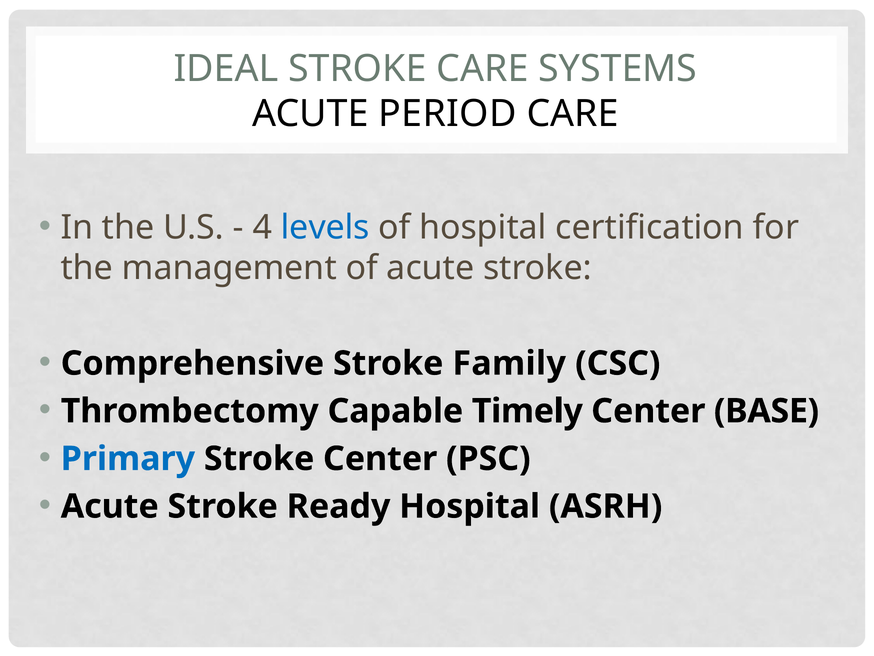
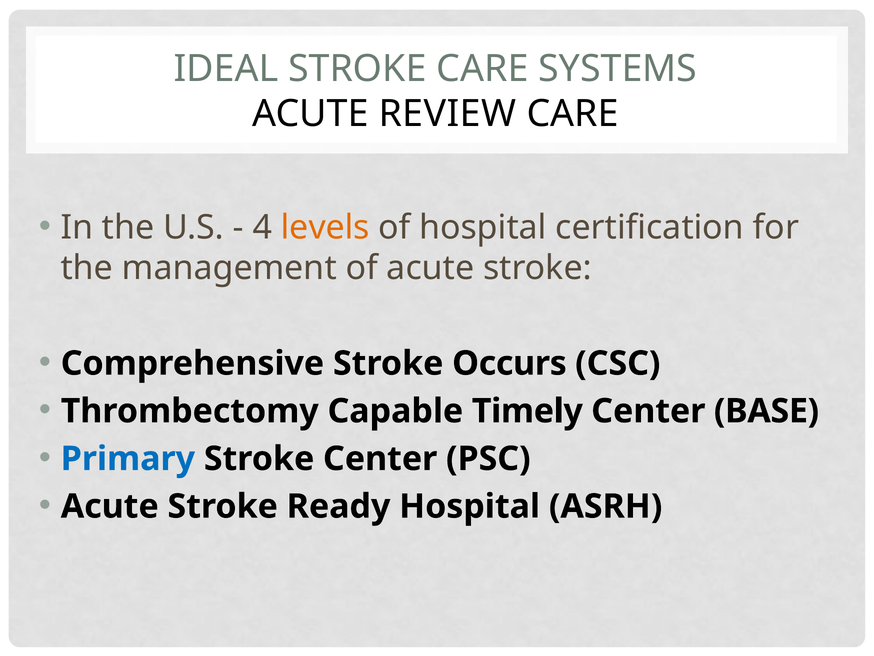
PERIOD: PERIOD -> REVIEW
levels colour: blue -> orange
Family: Family -> Occurs
